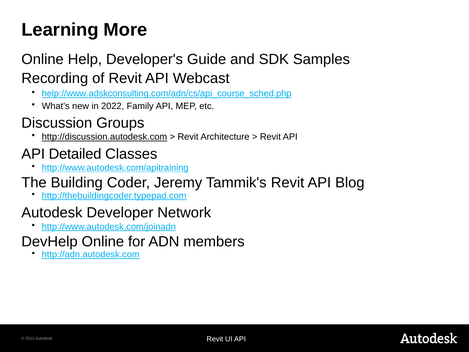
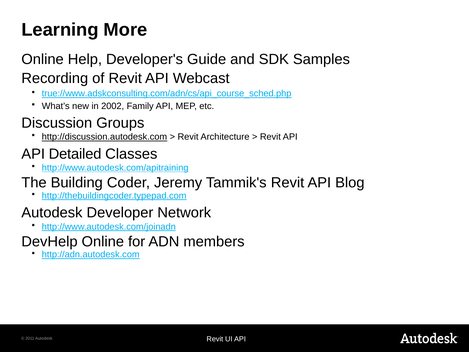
help://www.adskconsulting.com/adn/cs/api_course_sched.php: help://www.adskconsulting.com/adn/cs/api_course_sched.php -> true://www.adskconsulting.com/adn/cs/api_course_sched.php
2022: 2022 -> 2002
